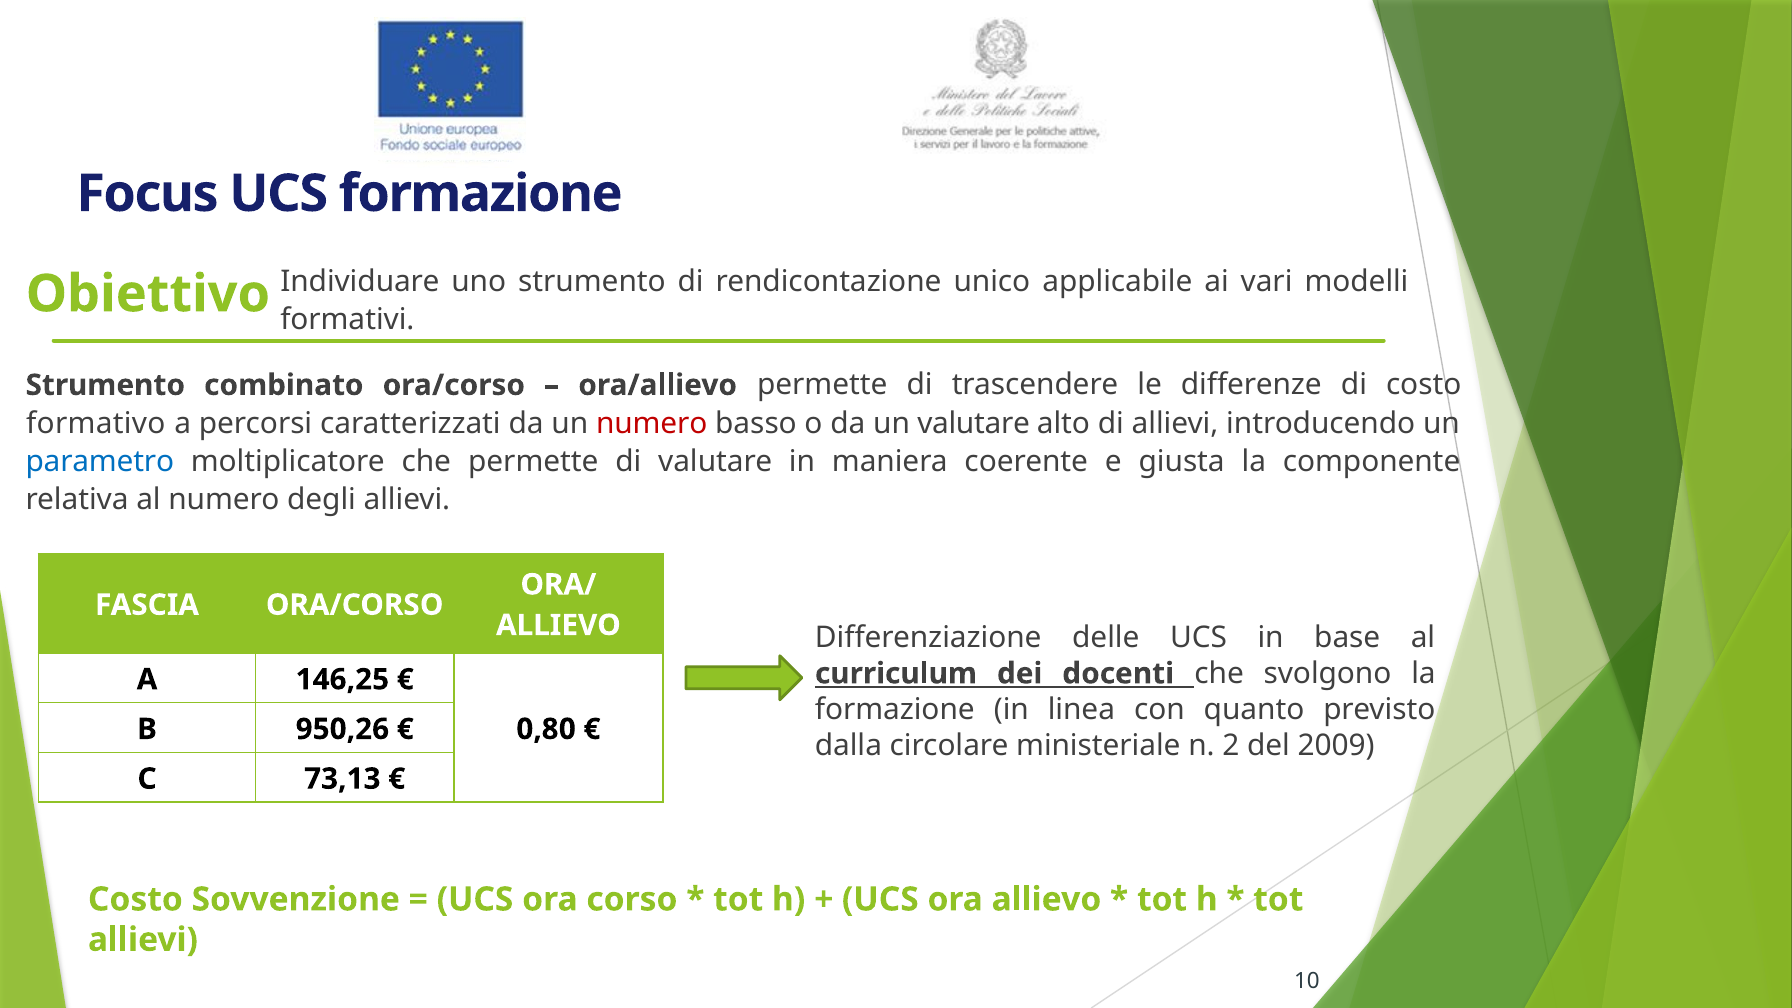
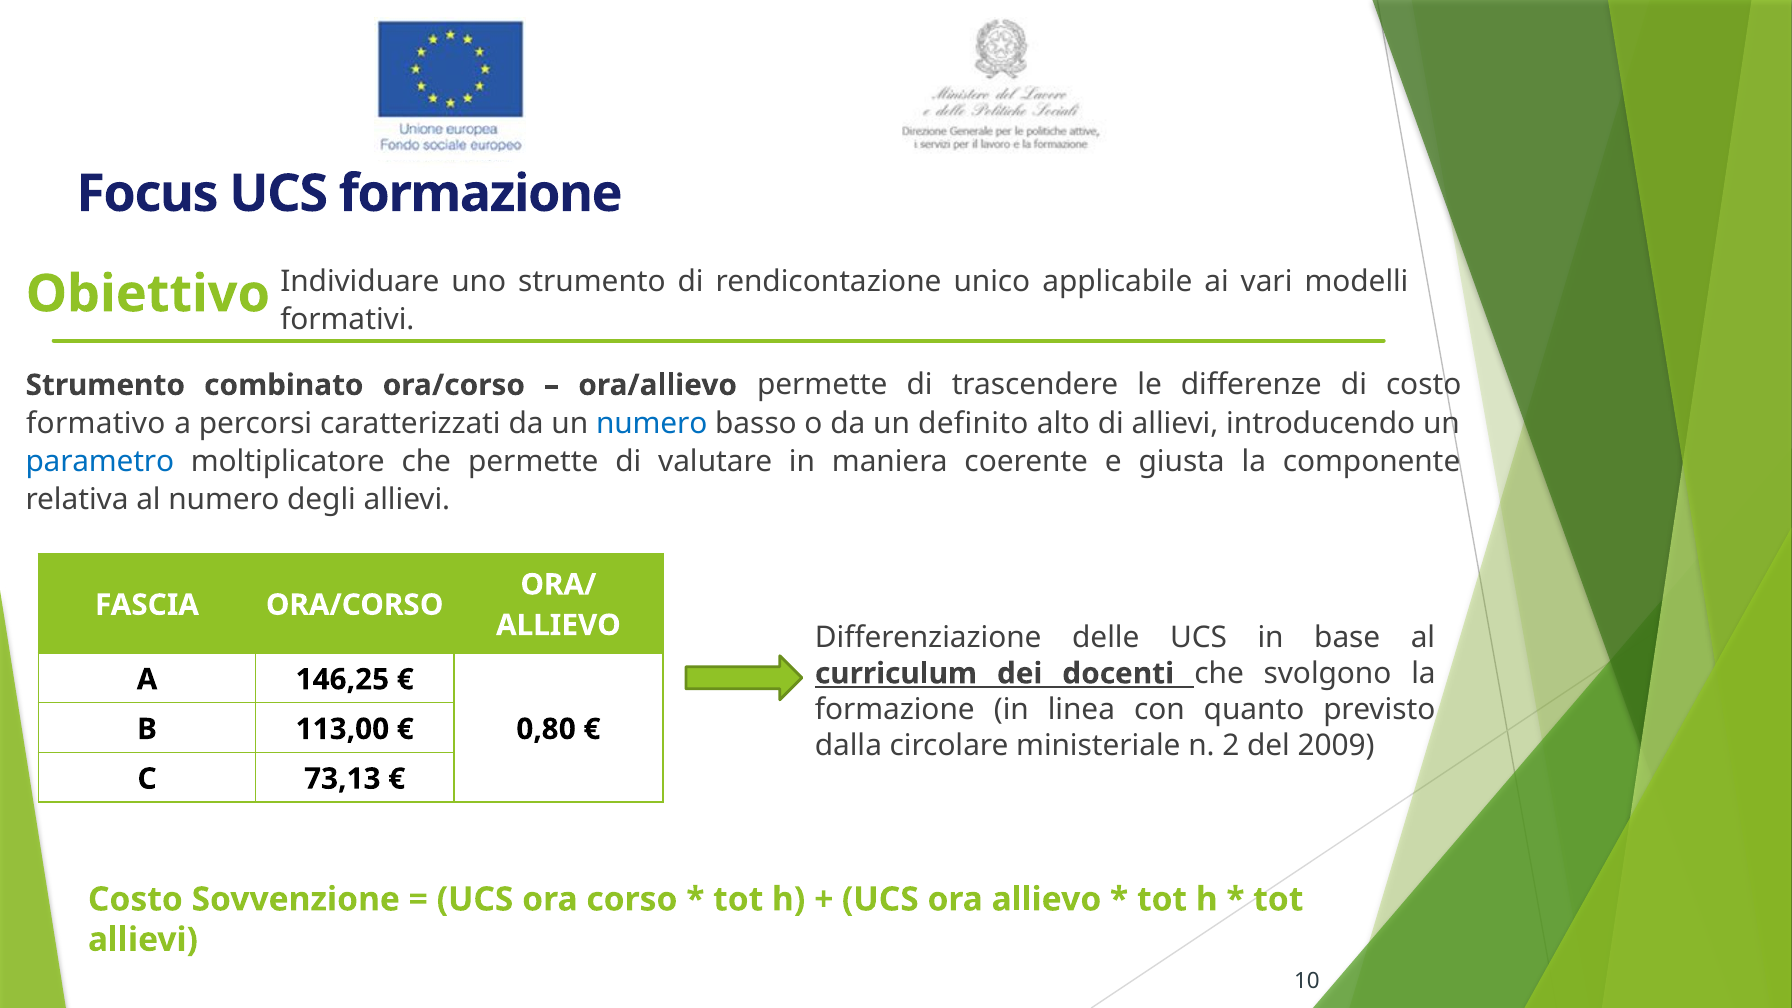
numero at (652, 423) colour: red -> blue
un valutare: valutare -> definito
950,26: 950,26 -> 113,00
